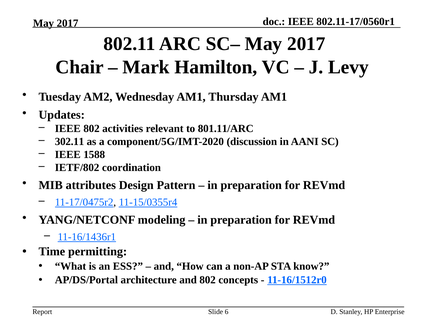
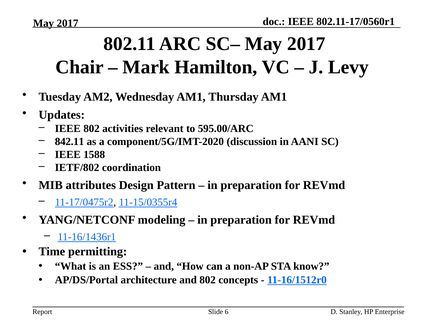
801.11/ARC: 801.11/ARC -> 595.00/ARC
302.11: 302.11 -> 842.11
